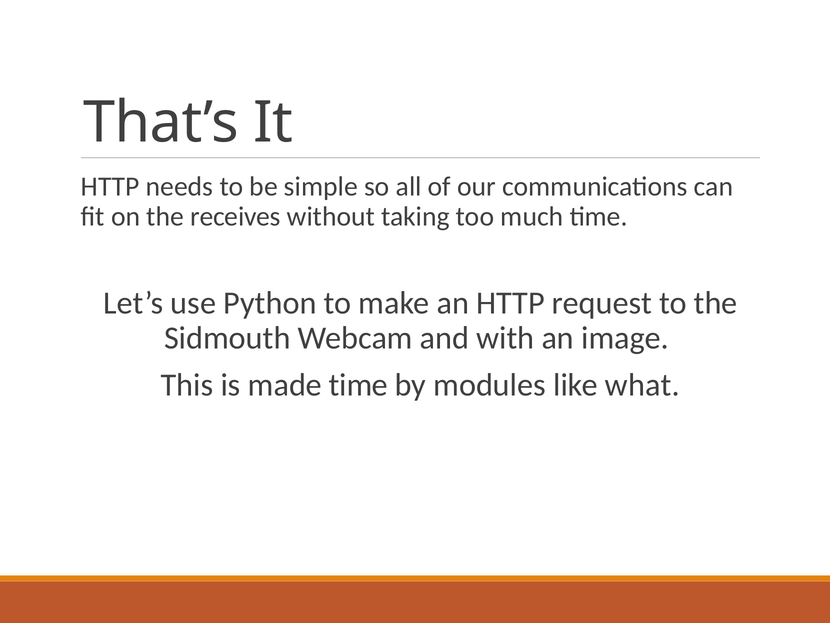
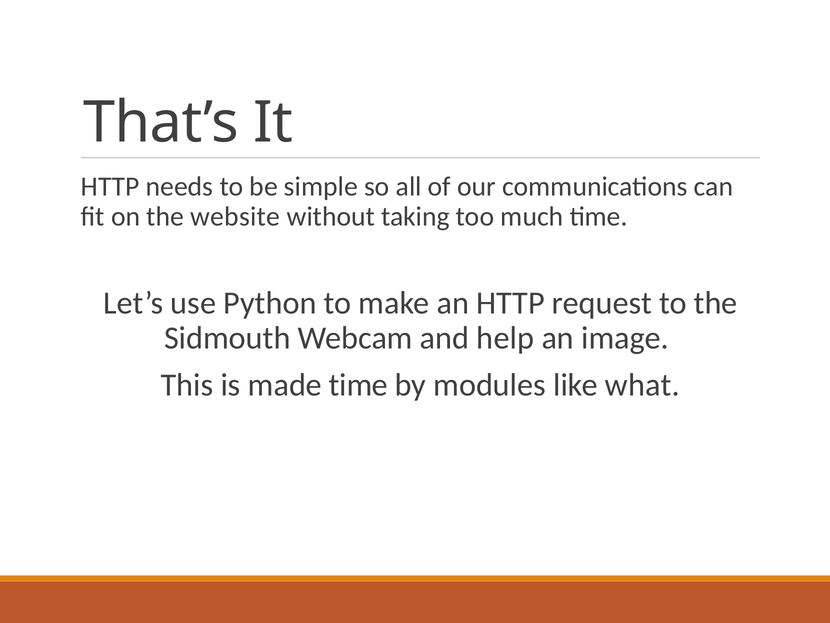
receives: receives -> website
with: with -> help
